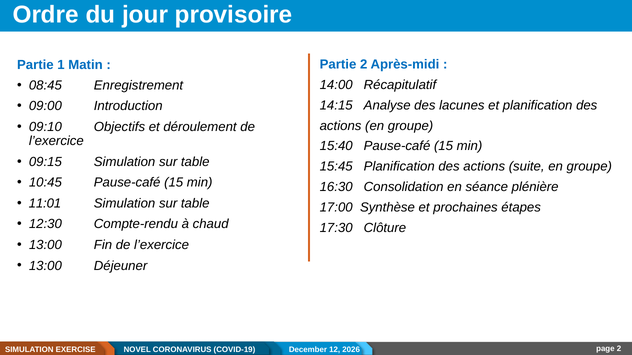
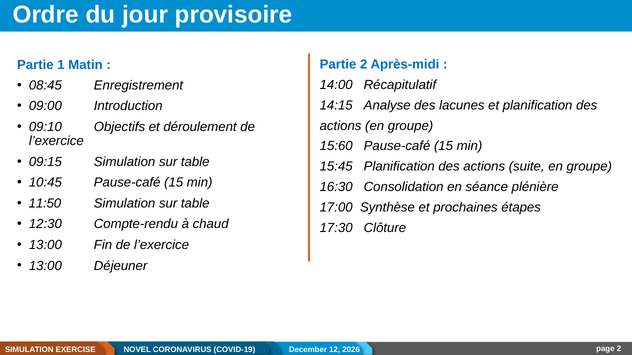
15:40: 15:40 -> 15:60
11:01: 11:01 -> 11:50
